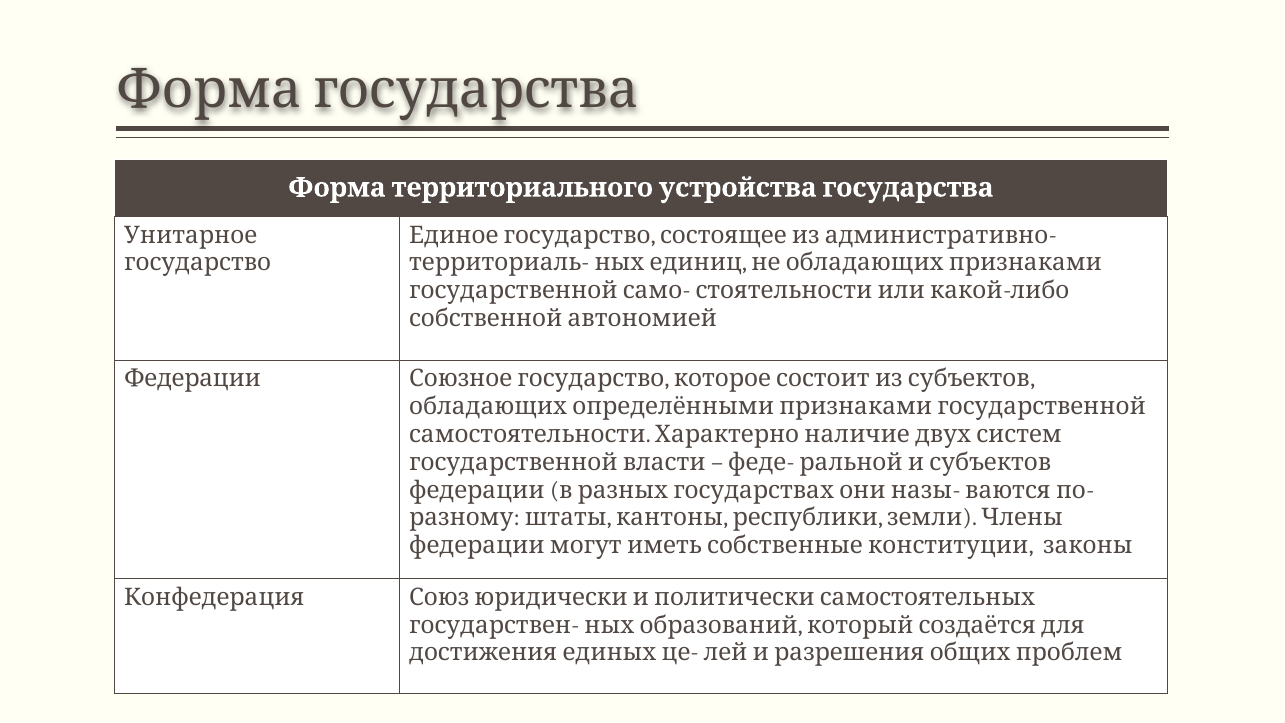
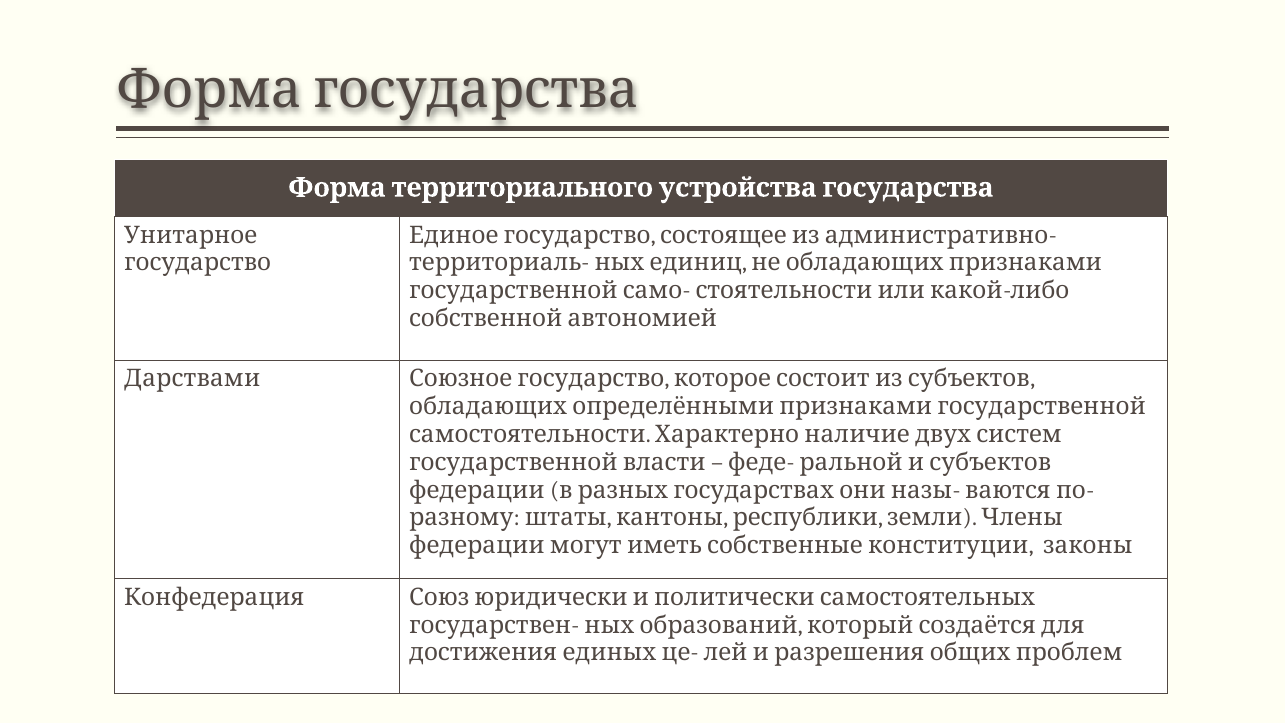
Федерации at (192, 379): Федерации -> Дарствами
